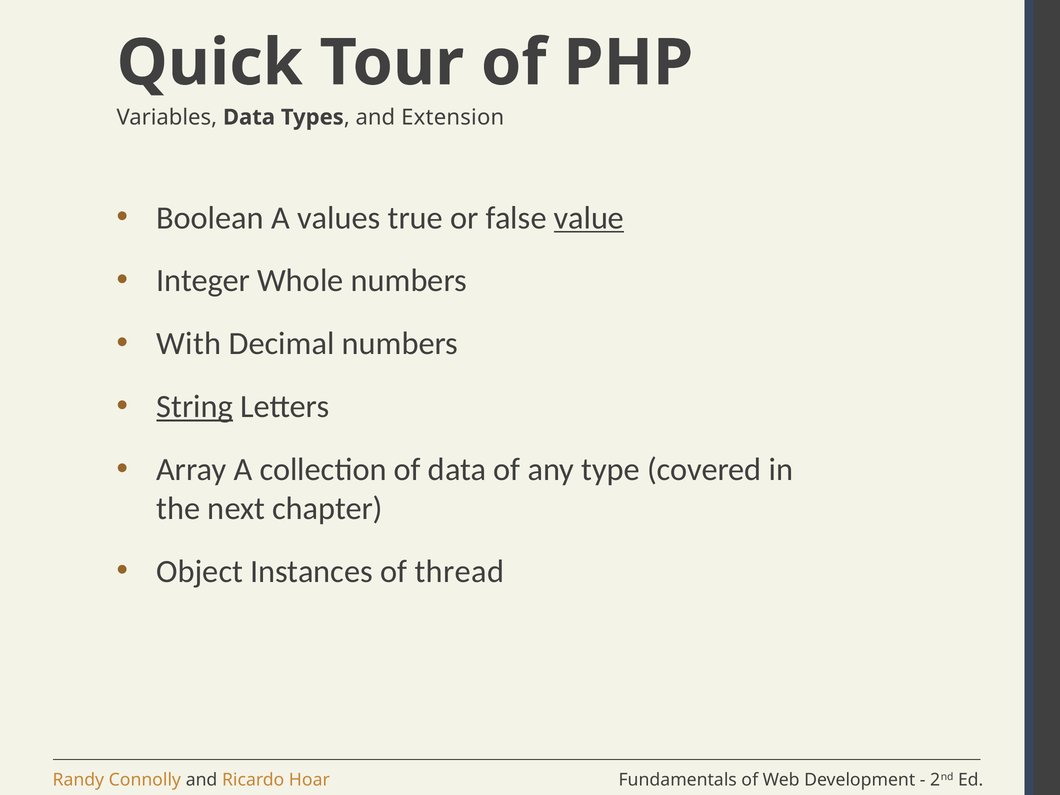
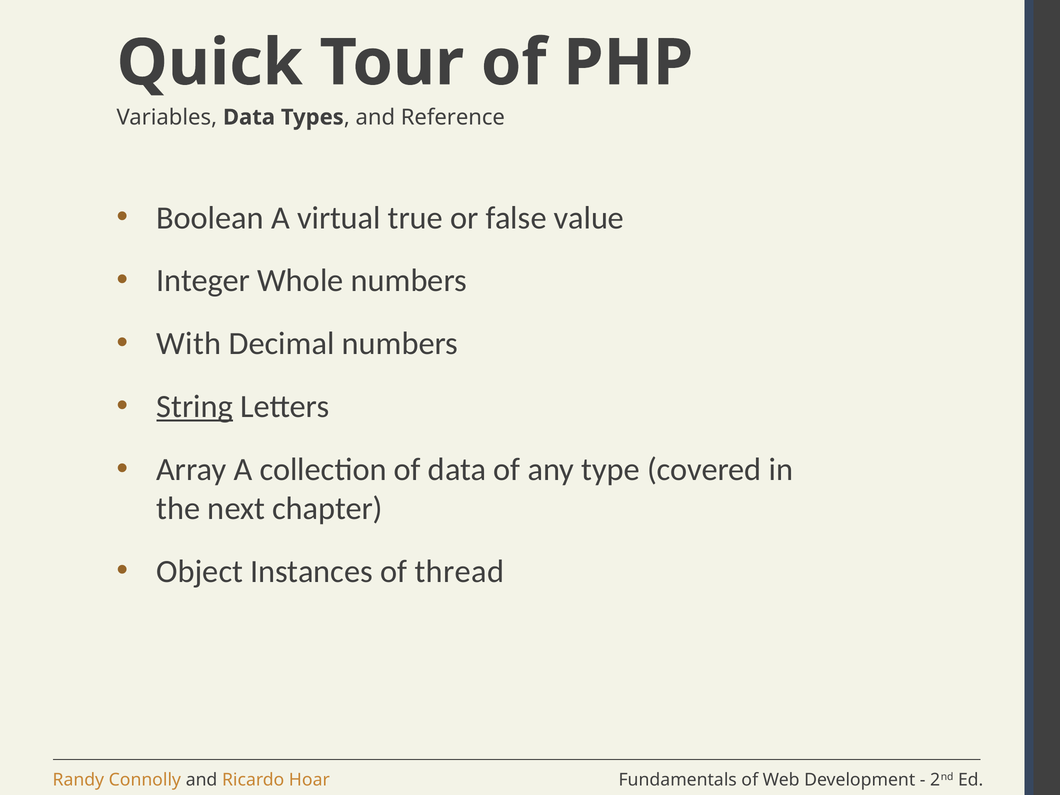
Extension: Extension -> Reference
values: values -> virtual
value underline: present -> none
